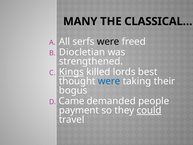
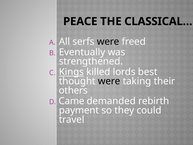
MANY: MANY -> PEACE
Diocletian: Diocletian -> Eventually
were at (109, 81) colour: blue -> black
bogus: bogus -> others
people: people -> rebirth
could underline: present -> none
